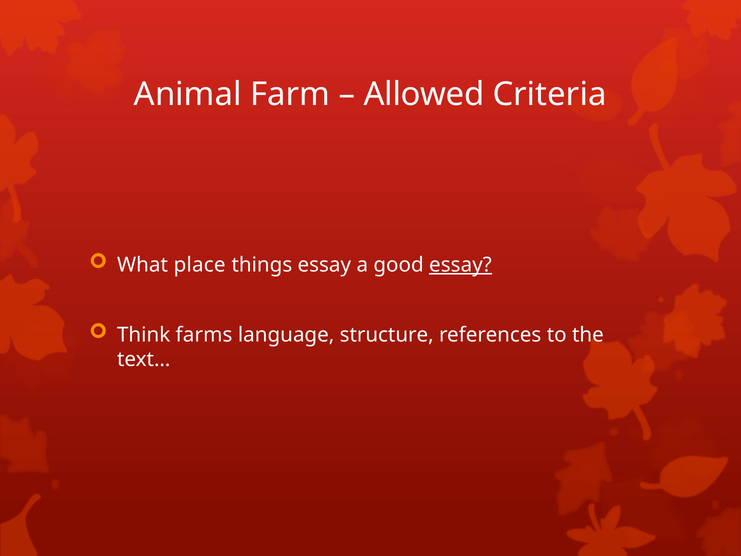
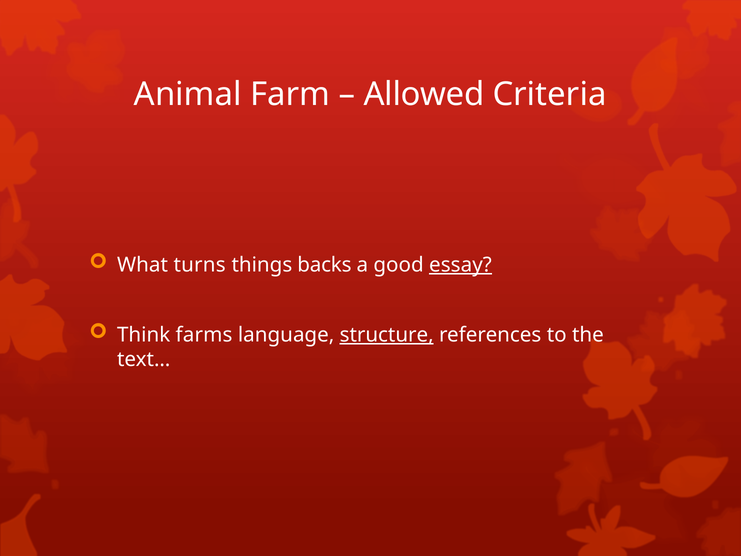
place: place -> turns
things essay: essay -> backs
structure underline: none -> present
